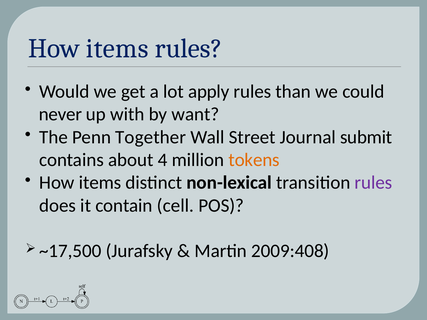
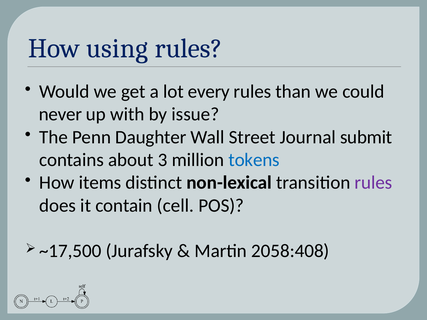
items at (117, 49): items -> using
apply: apply -> every
want: want -> issue
Together: Together -> Daughter
4: 4 -> 3
tokens colour: orange -> blue
2009:408: 2009:408 -> 2058:408
